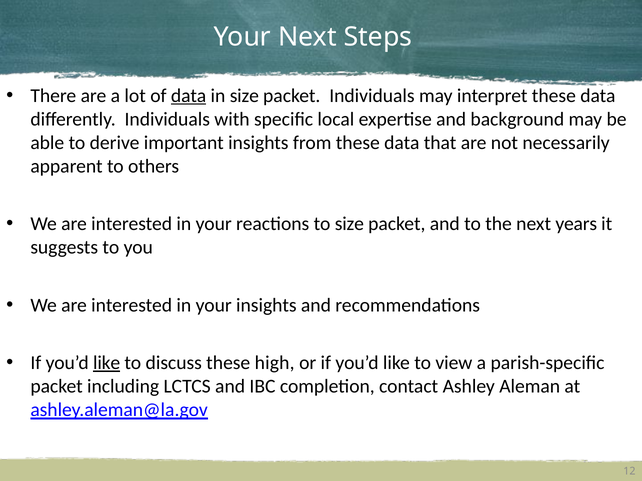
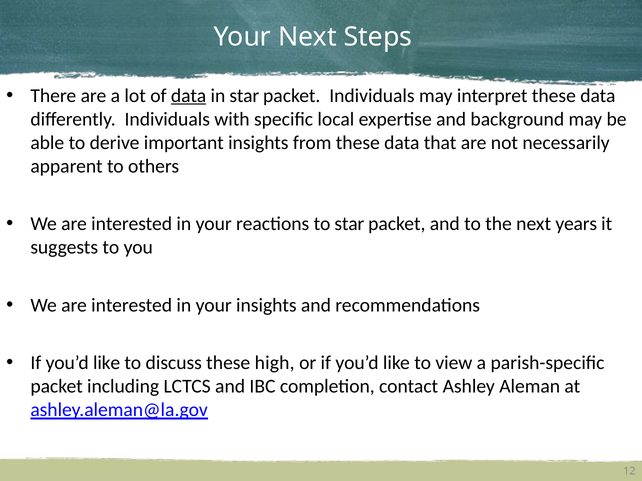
in size: size -> star
to size: size -> star
like at (107, 363) underline: present -> none
